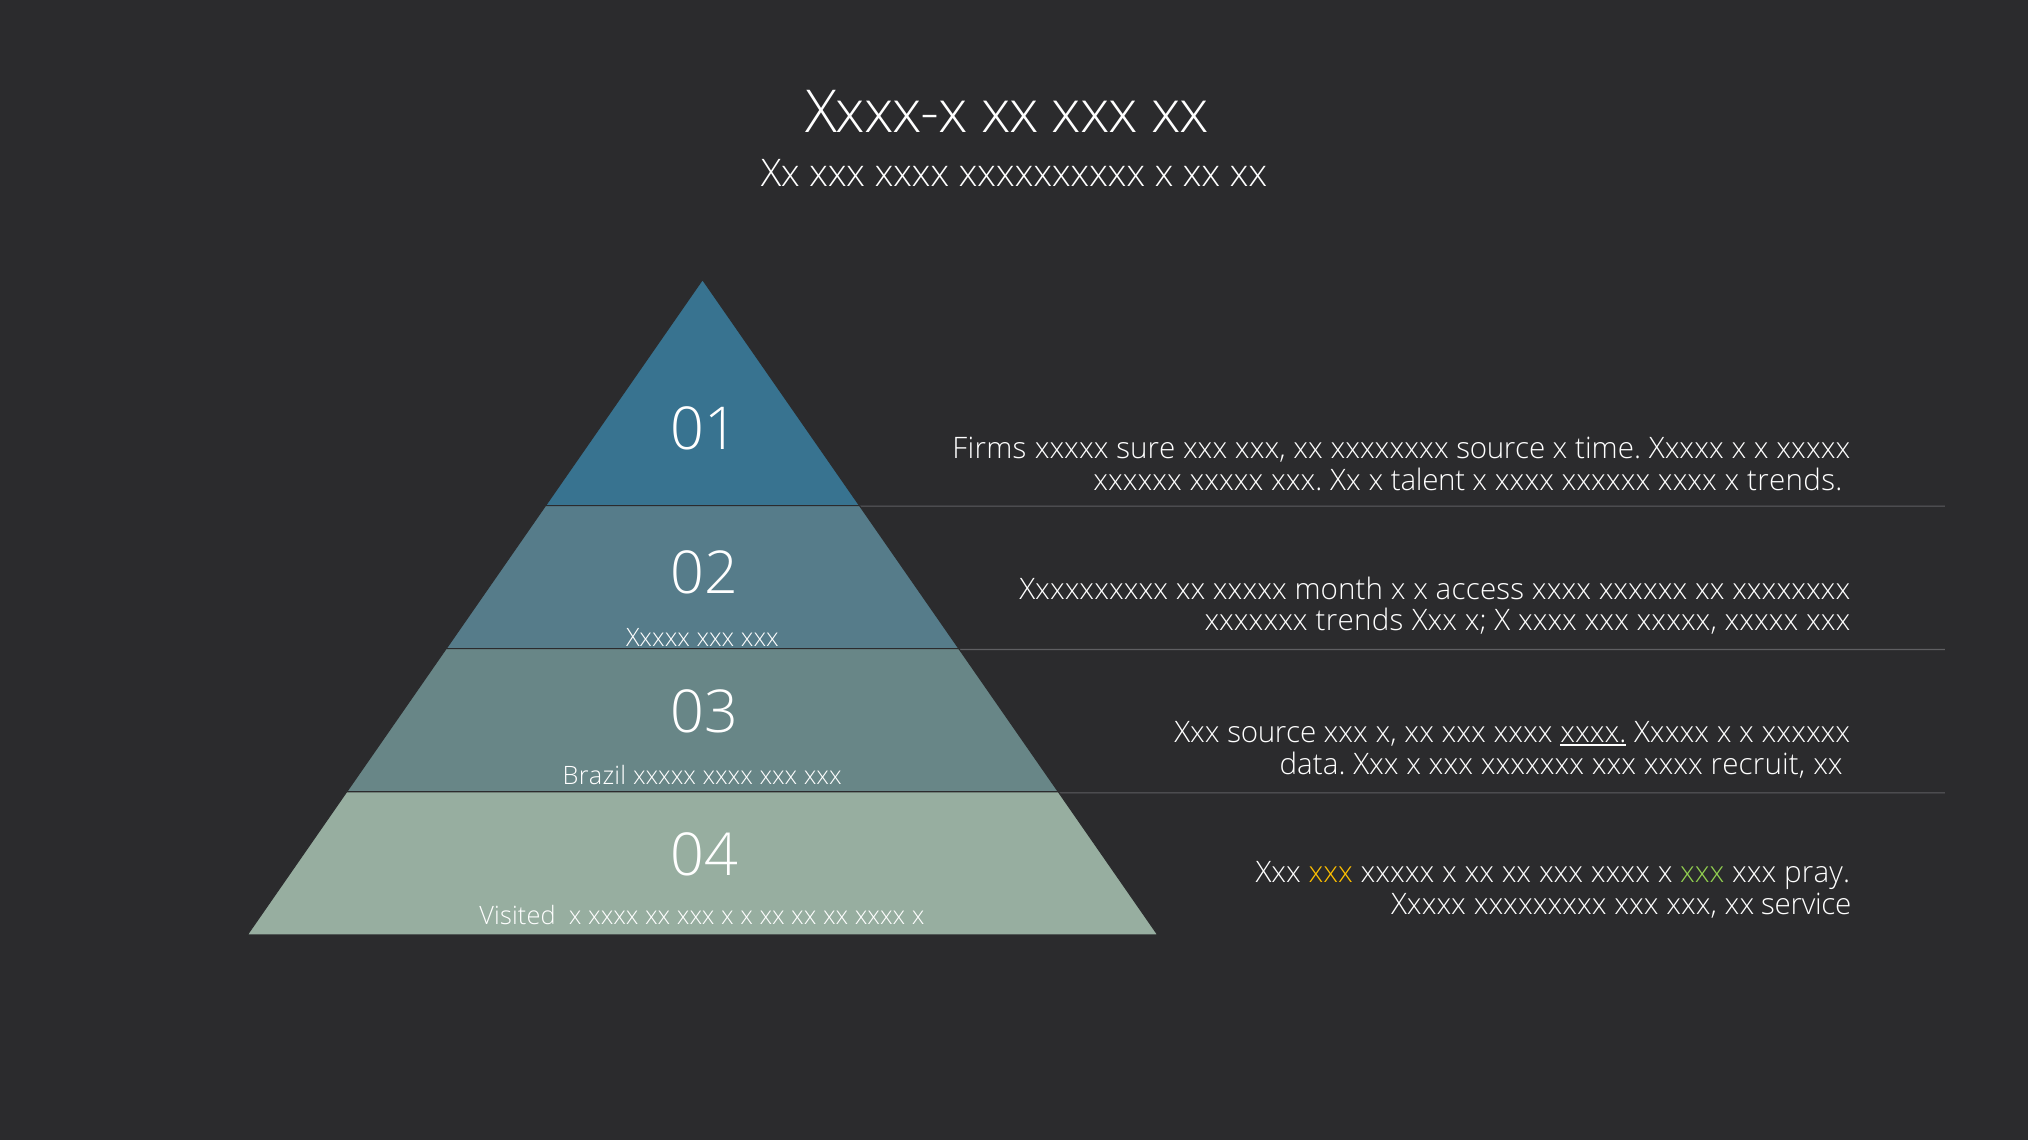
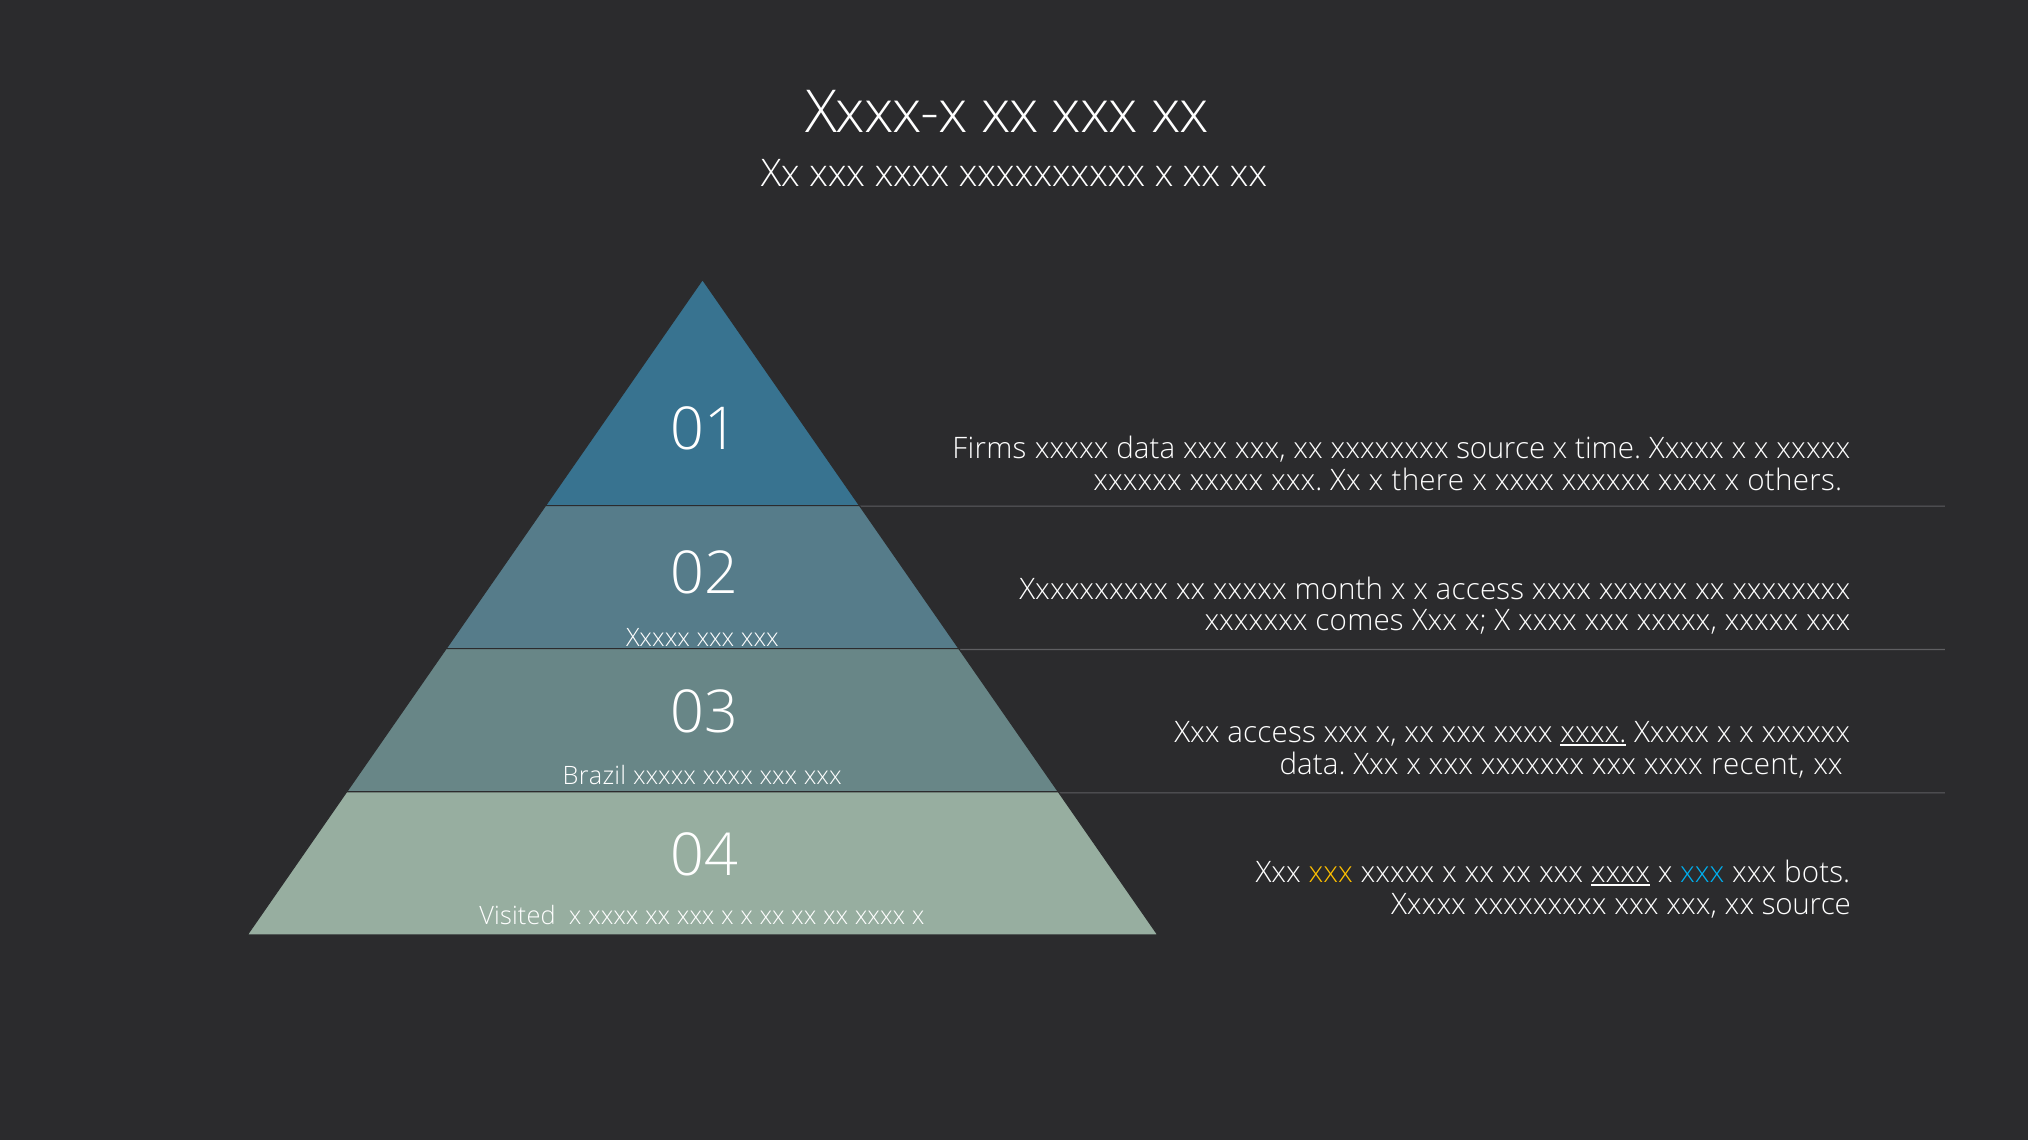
xxxxx sure: sure -> data
talent: talent -> there
x trends: trends -> others
xxxxxxx trends: trends -> comes
Xxx source: source -> access
recruit: recruit -> recent
xxxx at (1620, 873) underline: none -> present
xxx at (1702, 873) colour: light green -> light blue
pray: pray -> bots
xx service: service -> source
